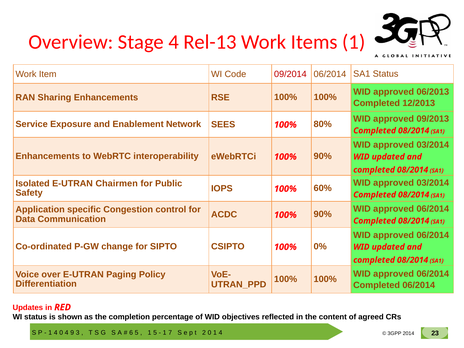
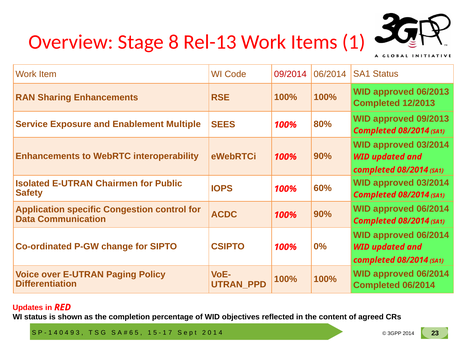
Stage 4: 4 -> 8
Network: Network -> Multiple
